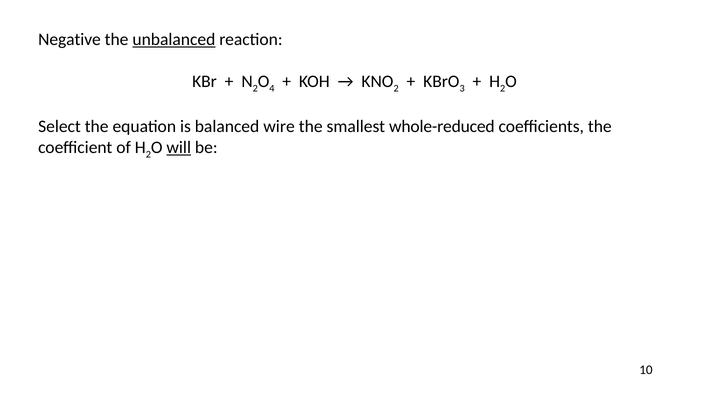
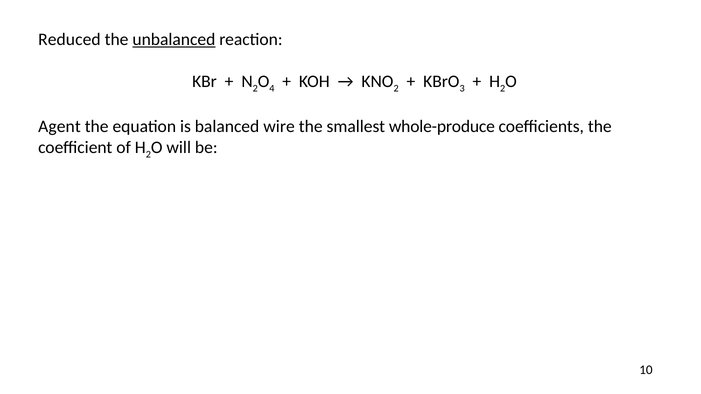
Negative: Negative -> Reduced
Select: Select -> Agent
whole-reduced: whole-reduced -> whole-produce
will underline: present -> none
